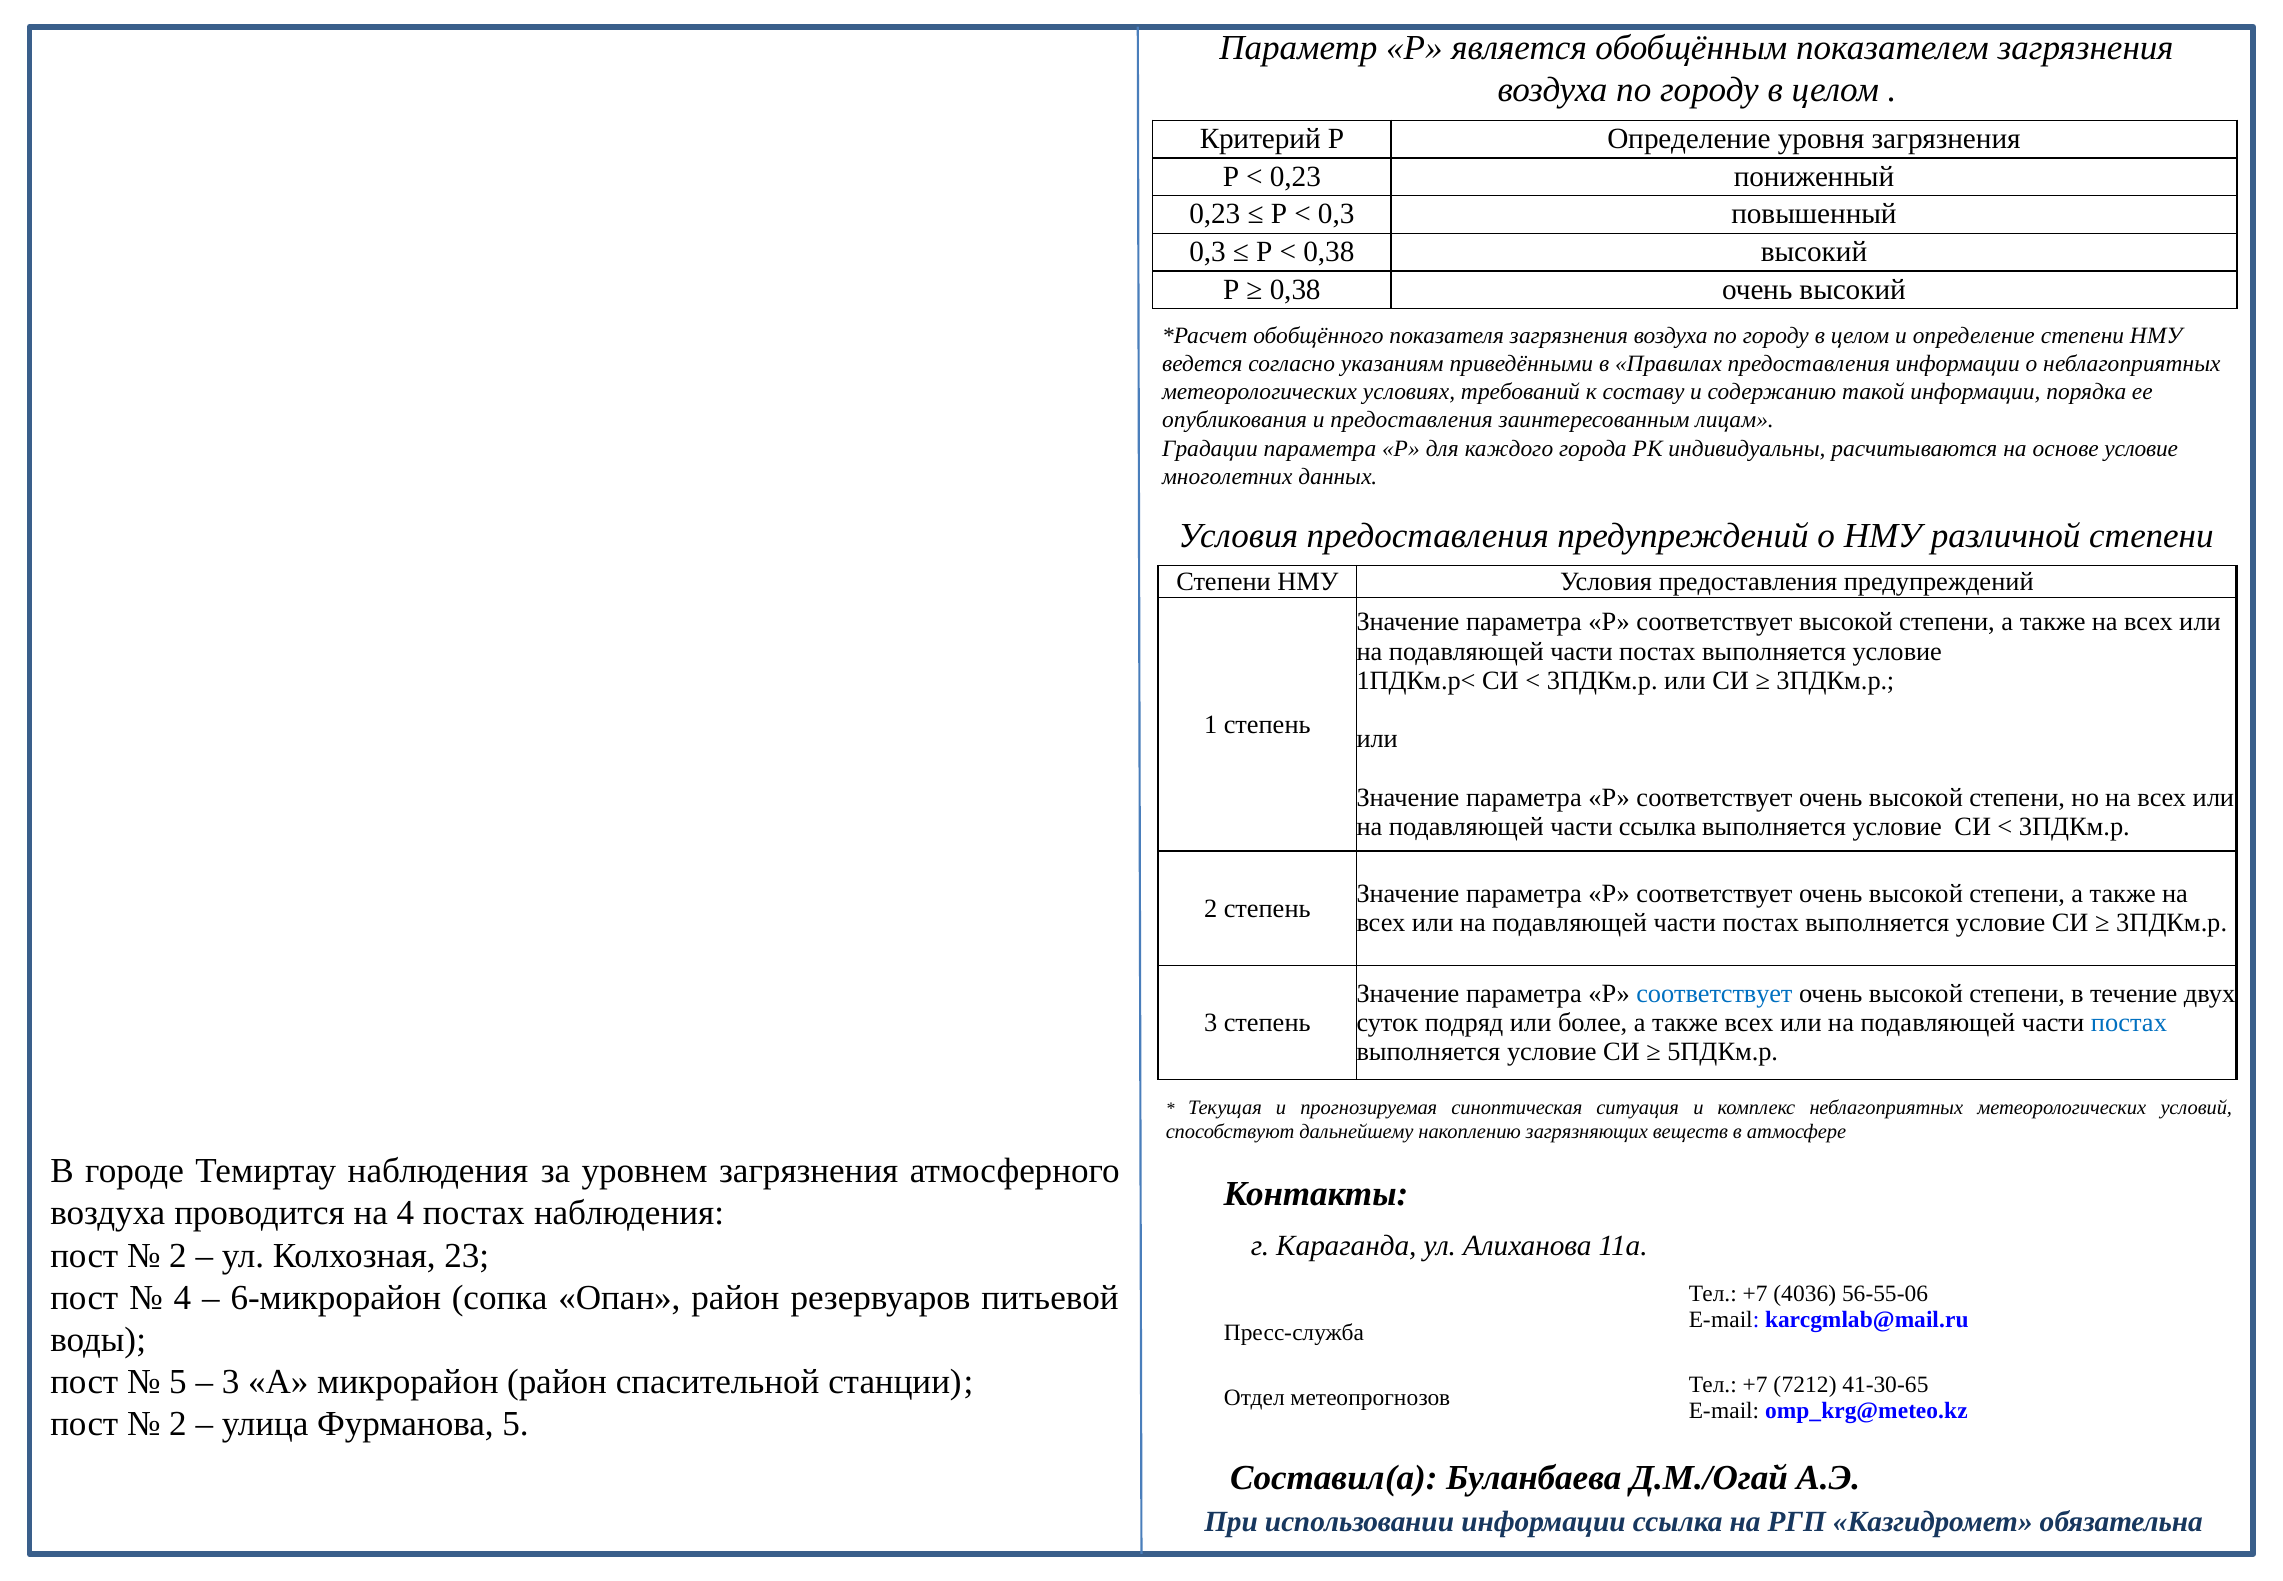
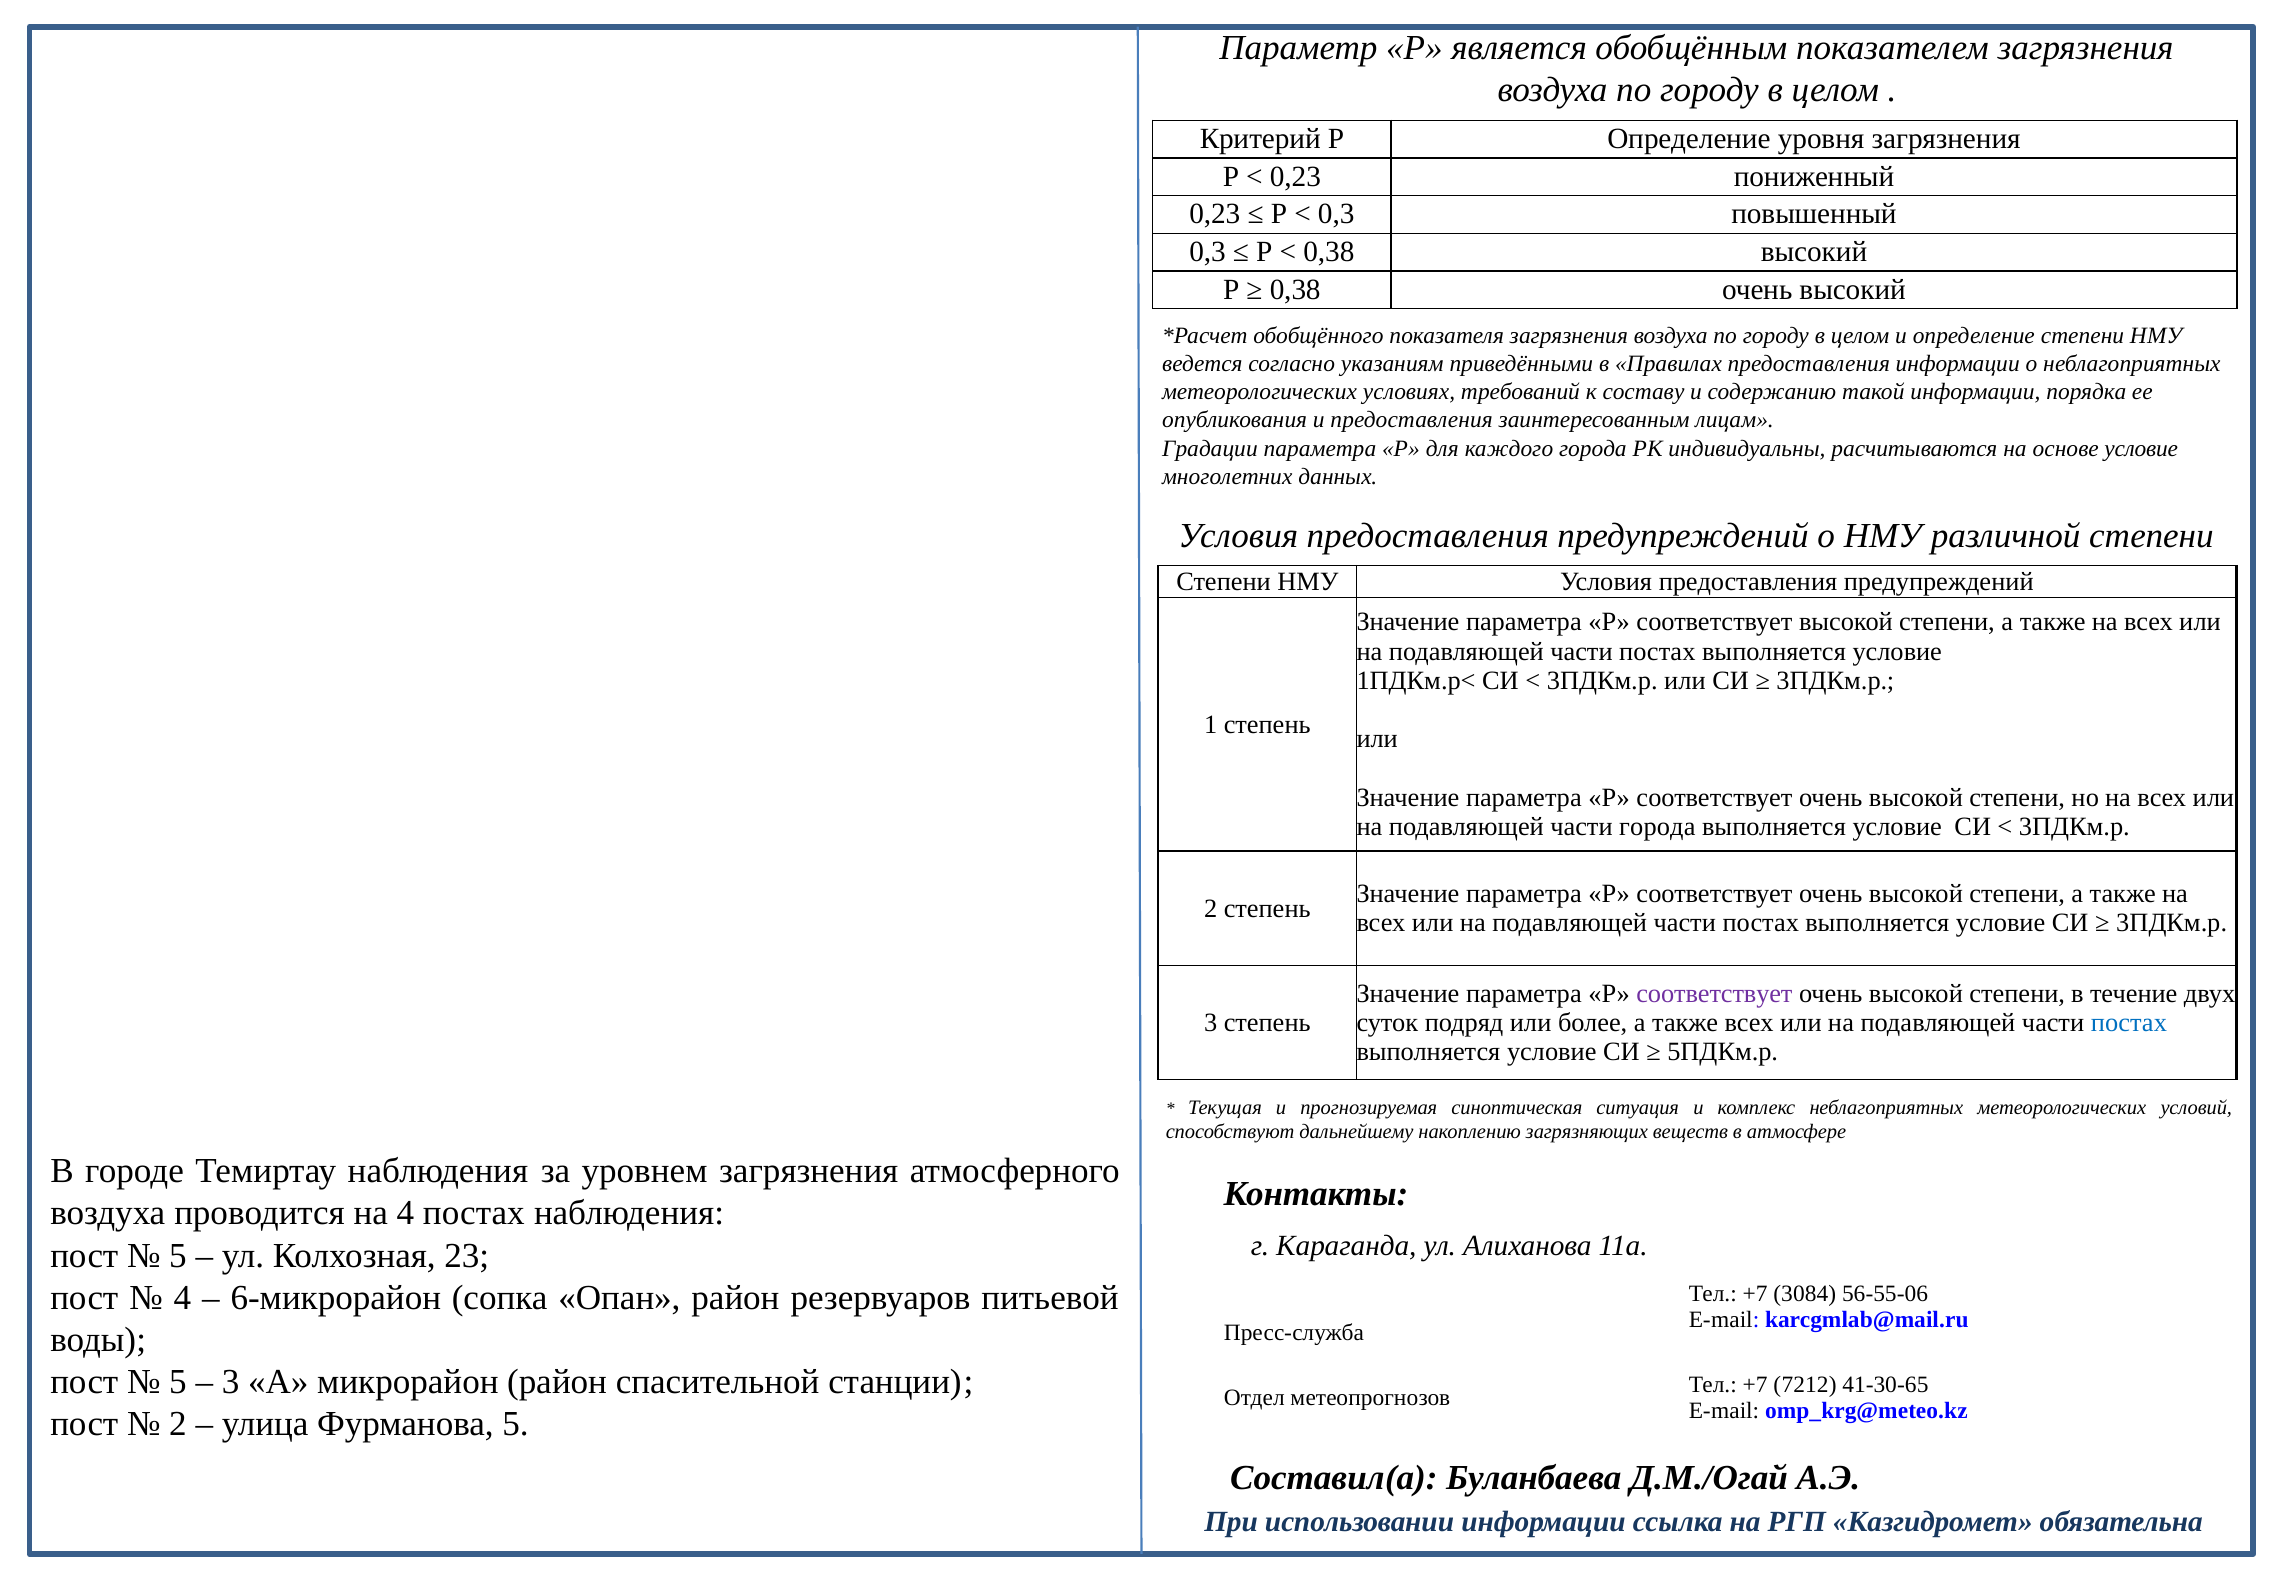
части ссылка: ссылка -> города
соответствует at (1714, 993) colour: blue -> purple
2 at (178, 1255): 2 -> 5
4036: 4036 -> 3084
